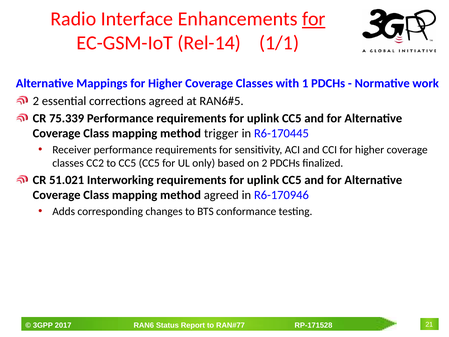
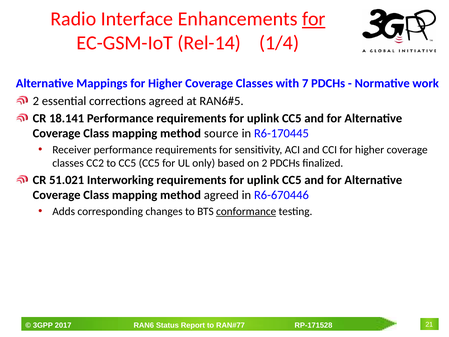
1/1: 1/1 -> 1/4
1: 1 -> 7
75.339: 75.339 -> 18.141
trigger: trigger -> source
R6-170946: R6-170946 -> R6-670446
conformance underline: none -> present
